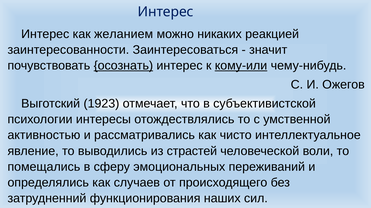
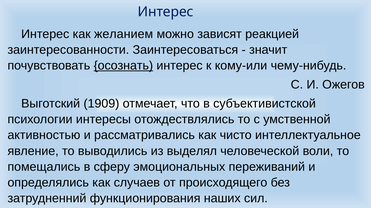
никаких: никаких -> зависят
кому-или underline: present -> none
1923: 1923 -> 1909
страстей: страстей -> выделял
